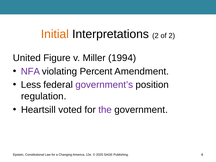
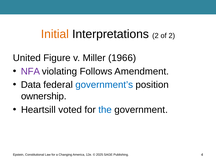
1994: 1994 -> 1966
Percent: Percent -> Follows
Less: Less -> Data
government’s colour: purple -> blue
regulation: regulation -> ownership
the colour: purple -> blue
